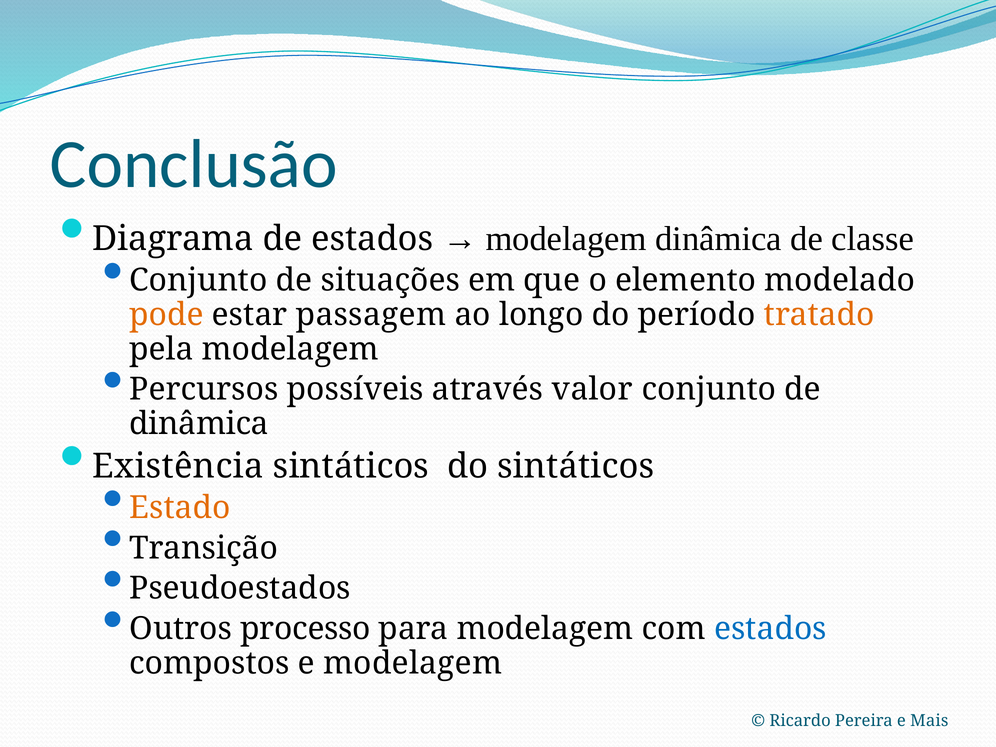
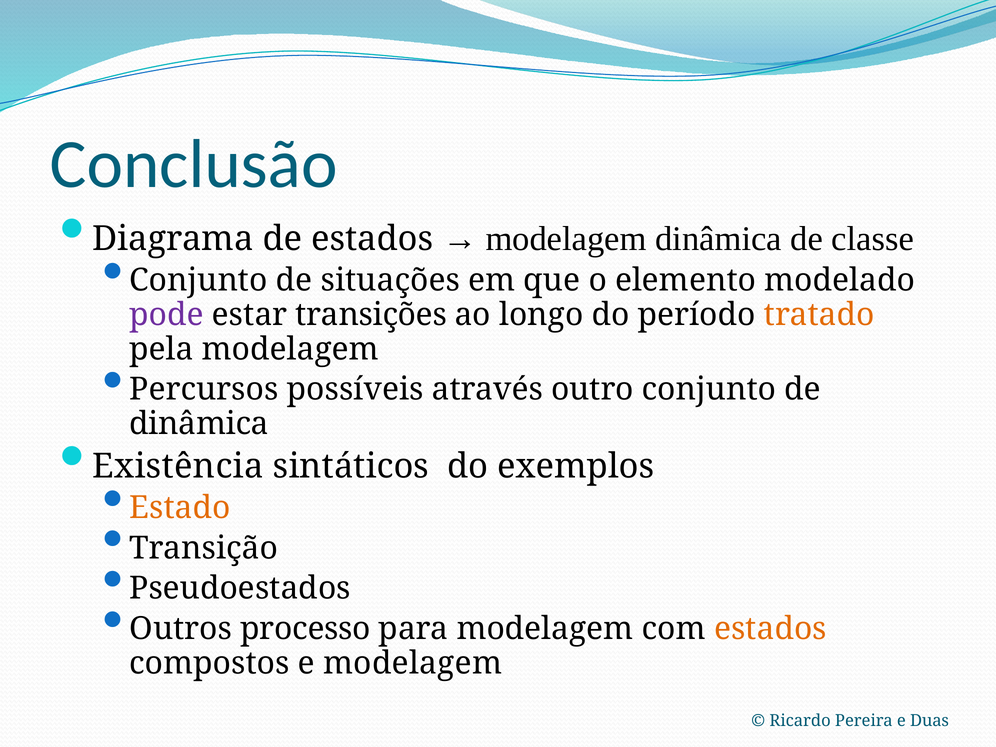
pode colour: orange -> purple
passagem: passagem -> transições
valor: valor -> outro
do sintáticos: sintáticos -> exemplos
estados at (770, 629) colour: blue -> orange
Mais: Mais -> Duas
